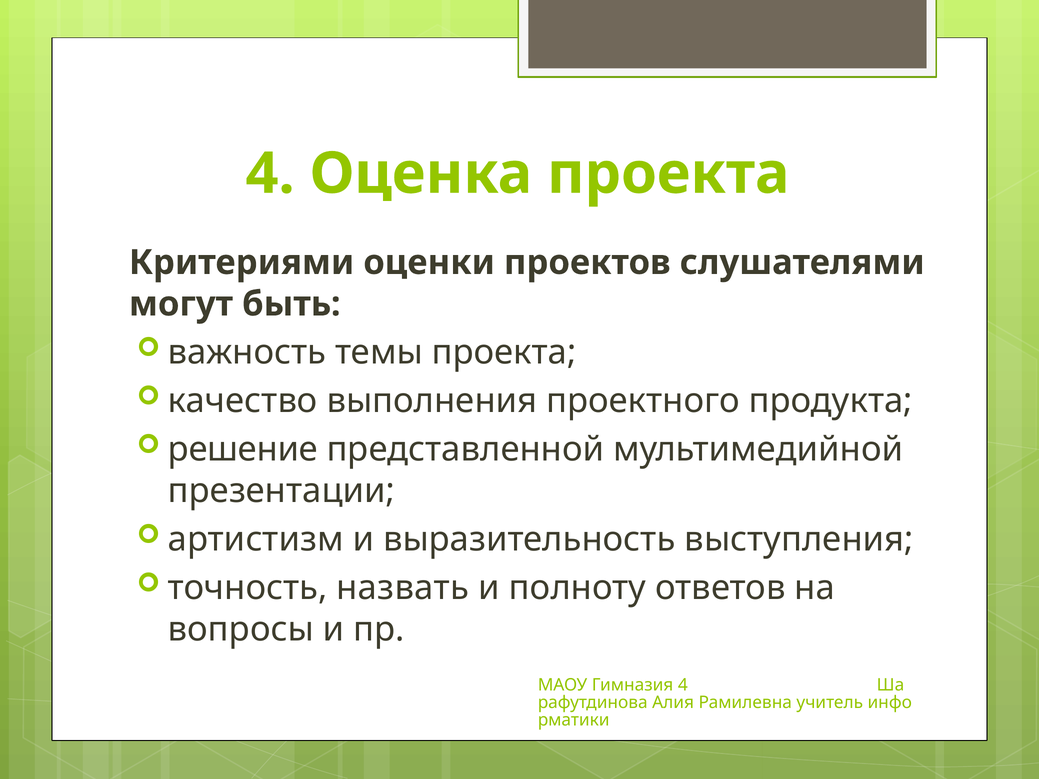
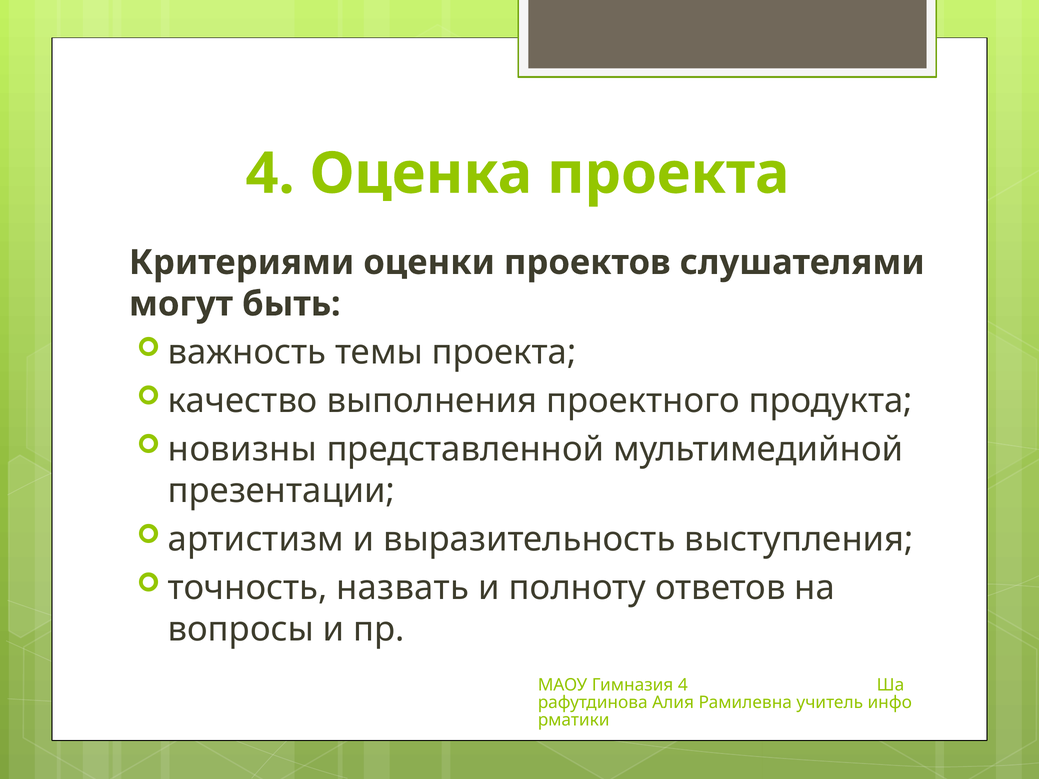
решение: решение -> новизны
